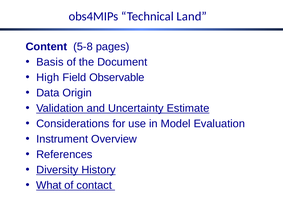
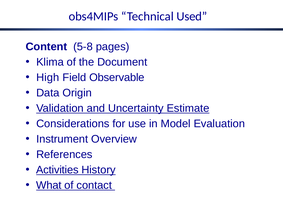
Land: Land -> Used
Basis: Basis -> Klima
Diversity: Diversity -> Activities
